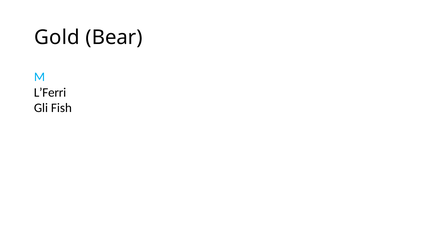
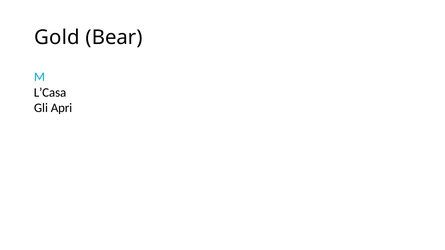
L’Ferri: L’Ferri -> L’Casa
Fish: Fish -> Apri
